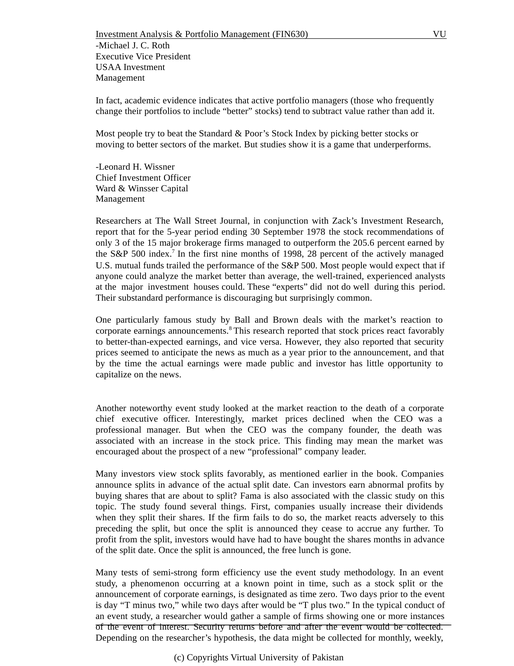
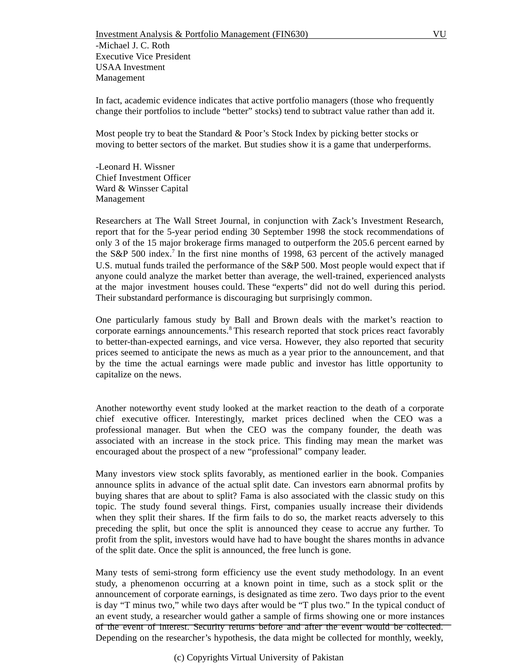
September 1978: 1978 -> 1998
28: 28 -> 63
